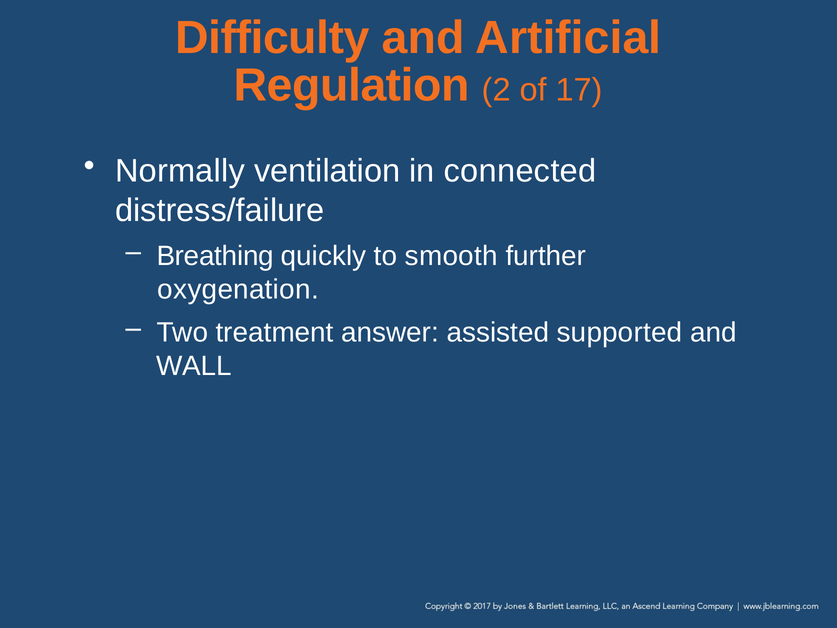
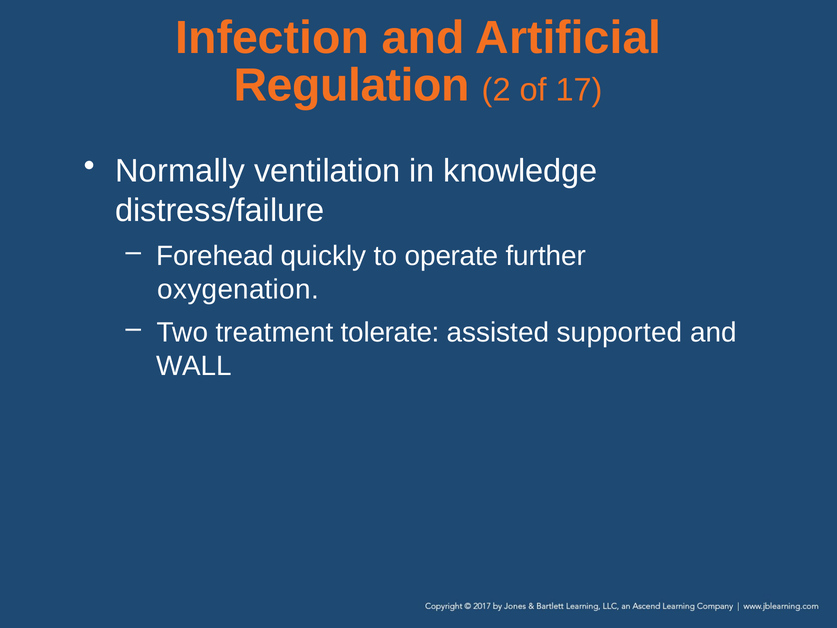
Difficulty: Difficulty -> Infection
connected: connected -> knowledge
Breathing: Breathing -> Forehead
smooth: smooth -> operate
answer: answer -> tolerate
